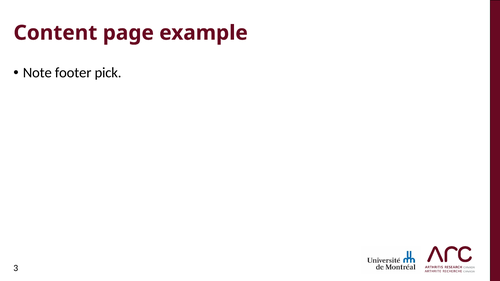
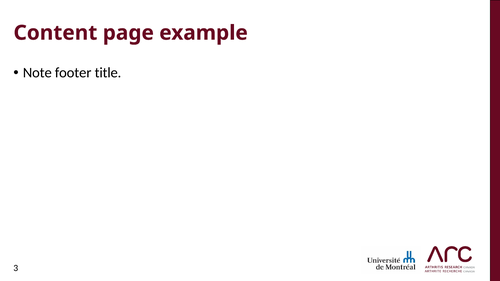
pick: pick -> title
